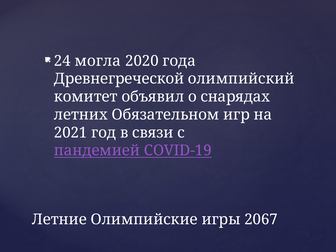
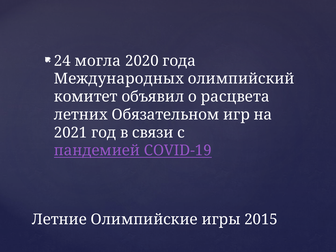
Древнегреческой: Древнегреческой -> Международных
снарядах: снарядах -> расцвета
2067: 2067 -> 2015
